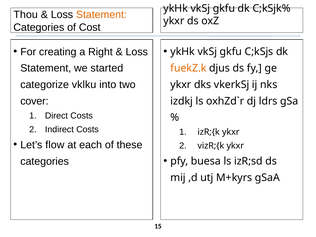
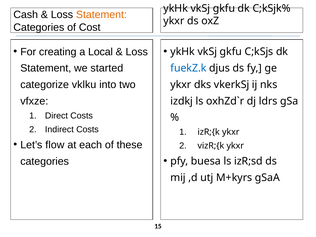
Thou: Thou -> Cash
Right: Right -> Local
fuekZ.k colour: orange -> blue
cover: cover -> vfxze
